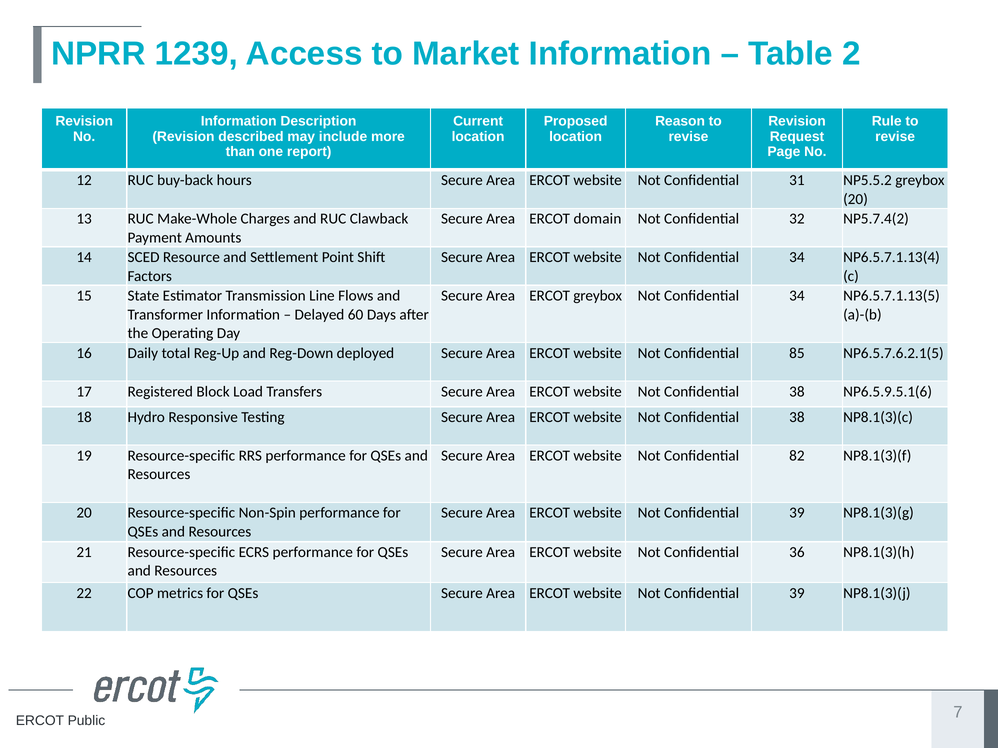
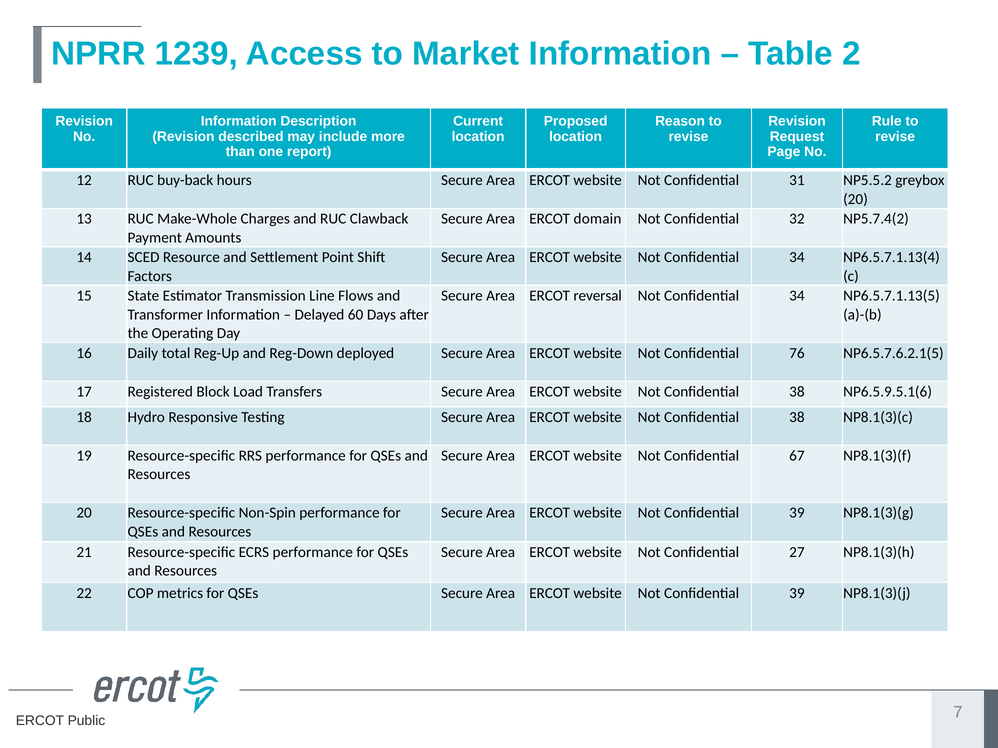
ERCOT greybox: greybox -> reversal
85: 85 -> 76
82: 82 -> 67
36: 36 -> 27
